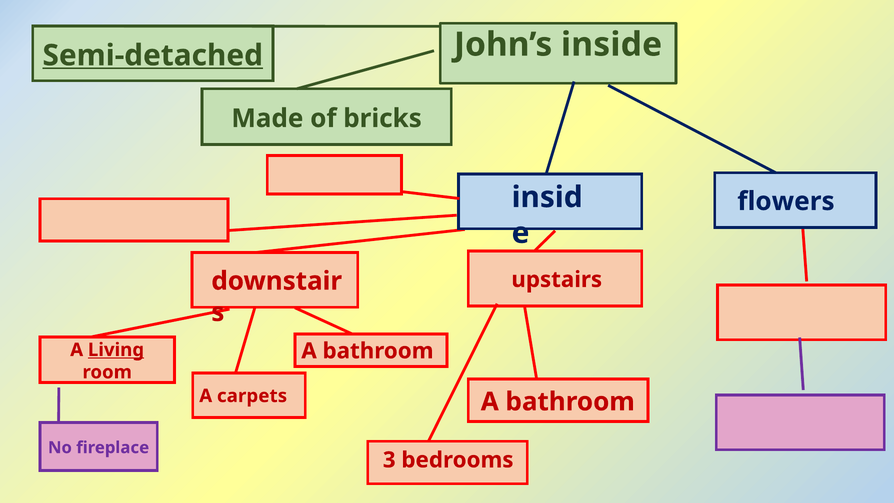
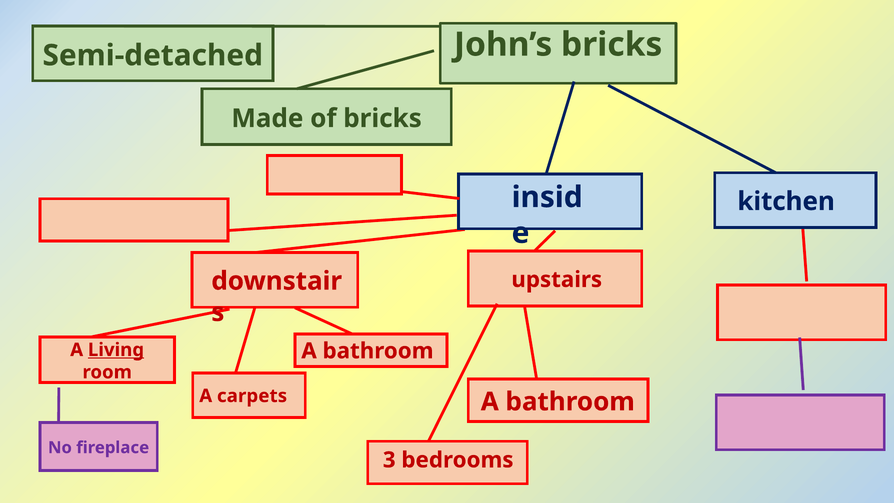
John’s inside: inside -> bricks
Semi-detached underline: present -> none
flowers: flowers -> kitchen
